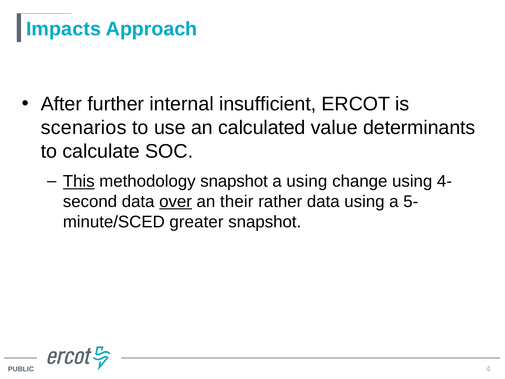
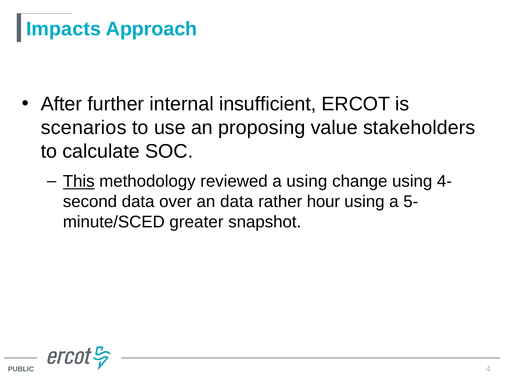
calculated: calculated -> proposing
determinants: determinants -> stakeholders
methodology snapshot: snapshot -> reviewed
over underline: present -> none
an their: their -> data
rather data: data -> hour
